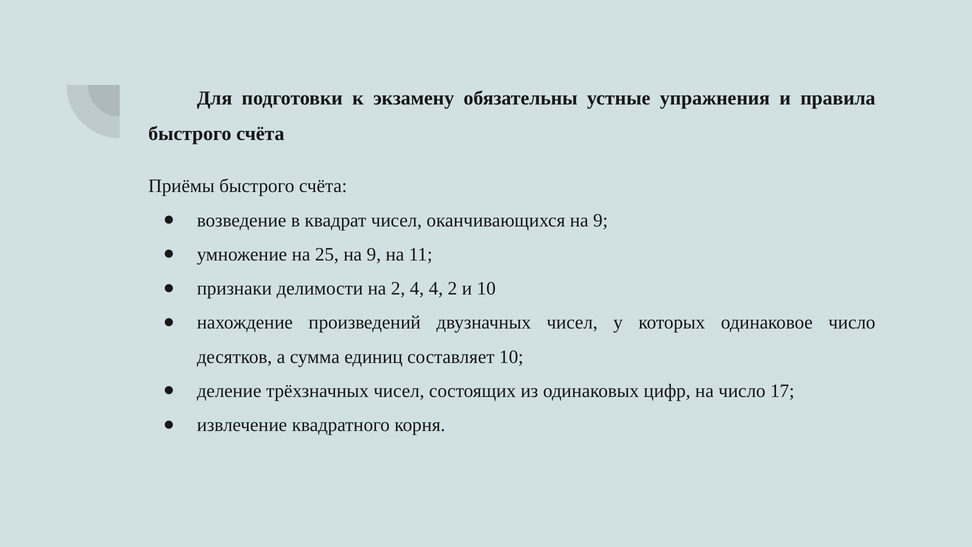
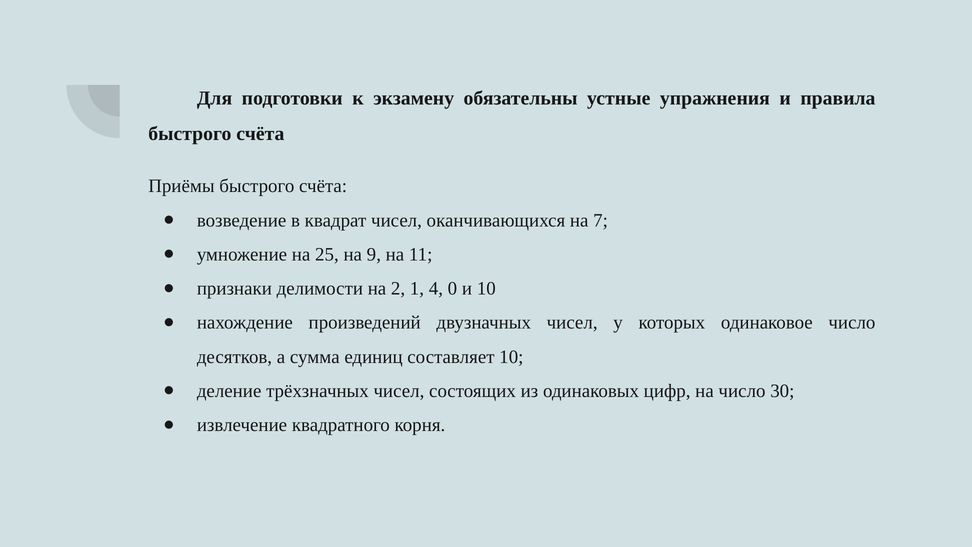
оканчивающихся на 9: 9 -> 7
2 4: 4 -> 1
4 2: 2 -> 0
17: 17 -> 30
